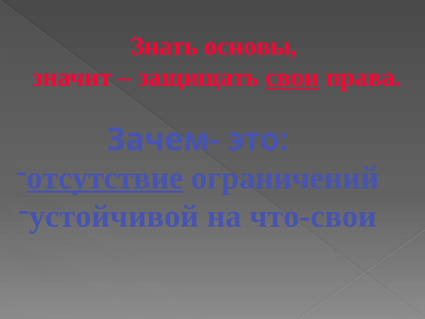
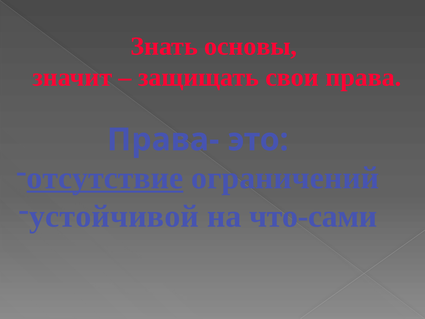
свои underline: present -> none
Зачем-: Зачем- -> Права-
что-свои: что-свои -> что-сами
